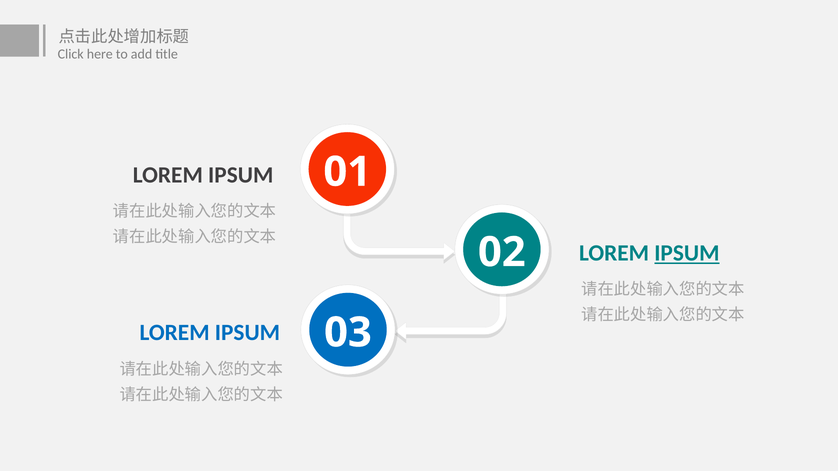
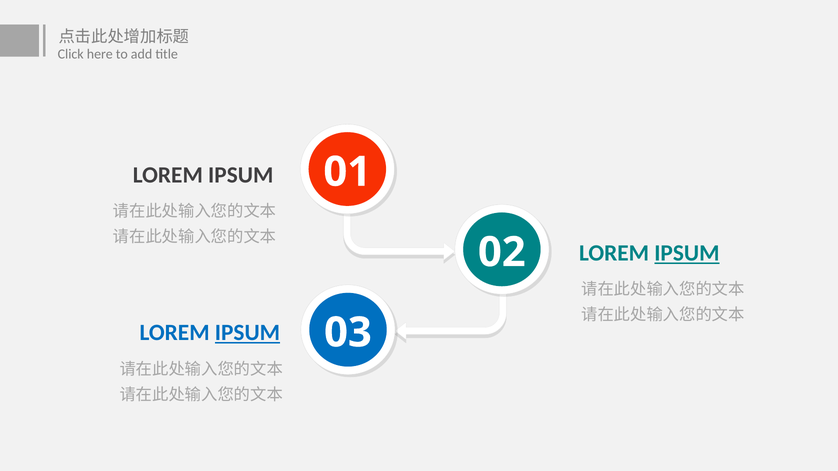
IPSUM at (247, 333) underline: none -> present
